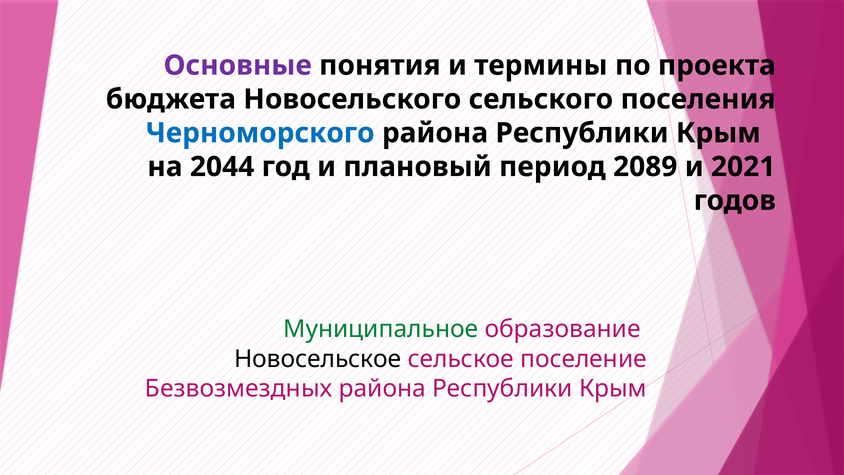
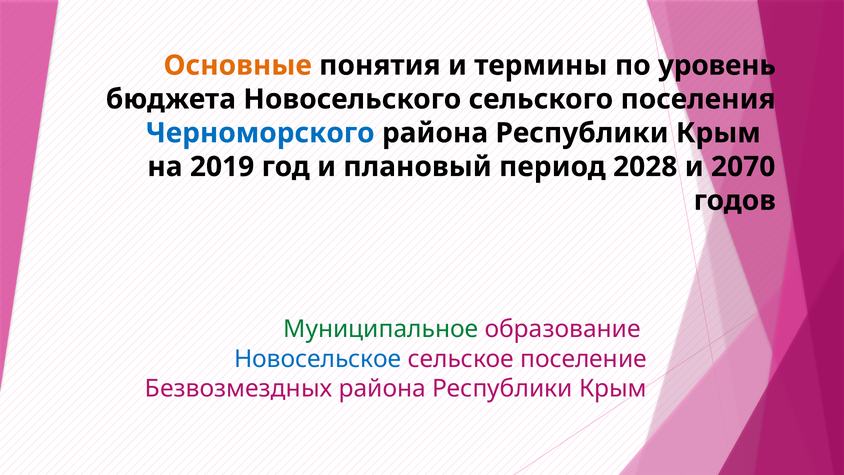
Основные colour: purple -> orange
проекта: проекта -> уровень
2044: 2044 -> 2019
2089: 2089 -> 2028
2021: 2021 -> 2070
Новосельское colour: black -> blue
